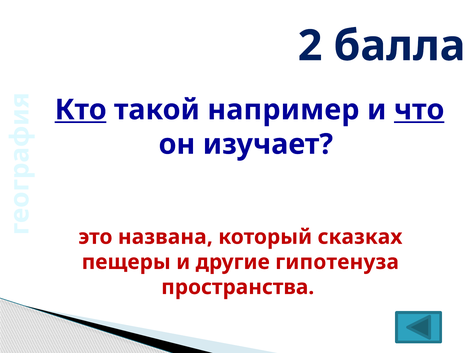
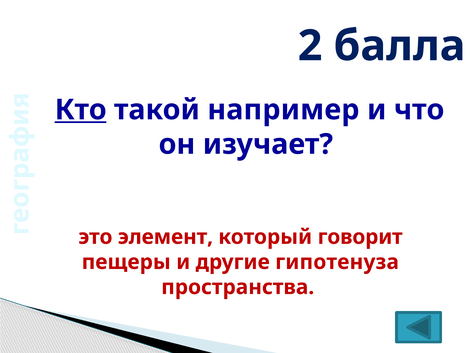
что underline: present -> none
названа: названа -> элемент
сказках: сказках -> говорит
